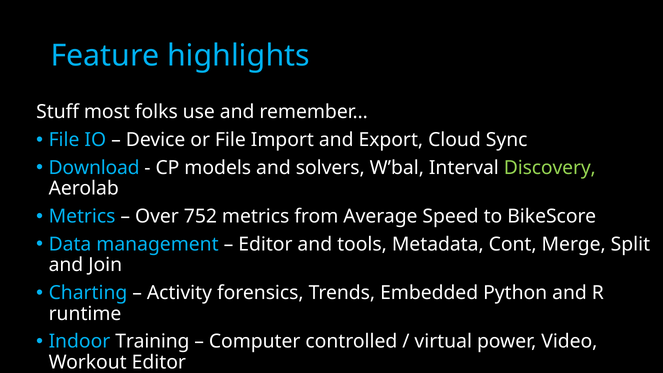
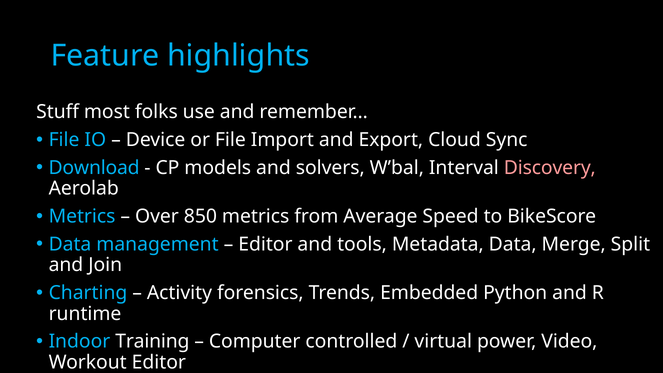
Discovery colour: light green -> pink
752: 752 -> 850
Metadata Cont: Cont -> Data
